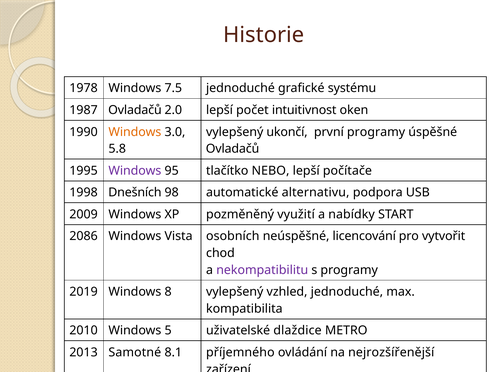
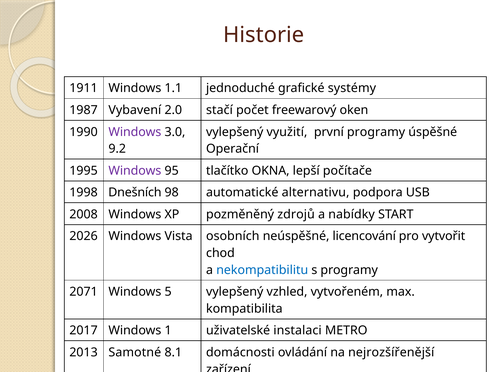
1978: 1978 -> 1911
7.5: 7.5 -> 1.1
systému: systému -> systémy
1987 Ovladačů: Ovladačů -> Vybavení
2.0 lepší: lepší -> stačí
intuitivnost: intuitivnost -> freewarový
Windows at (135, 132) colour: orange -> purple
ukončí: ukončí -> využití
5.8: 5.8 -> 9.2
Ovladačů at (233, 149): Ovladačů -> Operační
NEBO: NEBO -> OKNA
2009: 2009 -> 2008
využití: využití -> zdrojů
2086: 2086 -> 2026
nekompatibilitu colour: purple -> blue
2019: 2019 -> 2071
8: 8 -> 5
vzhled jednoduché: jednoduché -> vytvořeném
2010: 2010 -> 2017
5: 5 -> 1
dlaždice: dlaždice -> instalaci
příjemného: příjemného -> domácnosti
